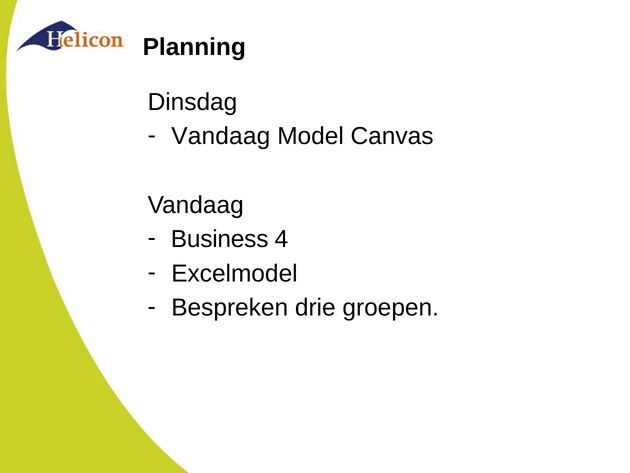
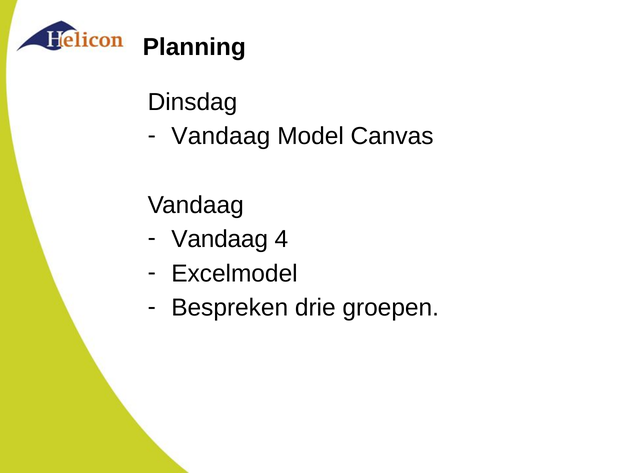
Business at (220, 239): Business -> Vandaag
